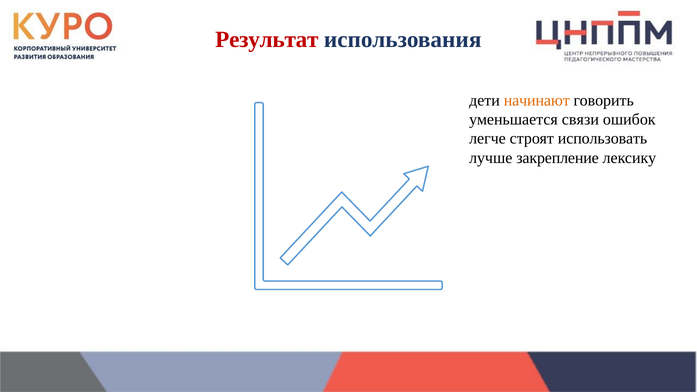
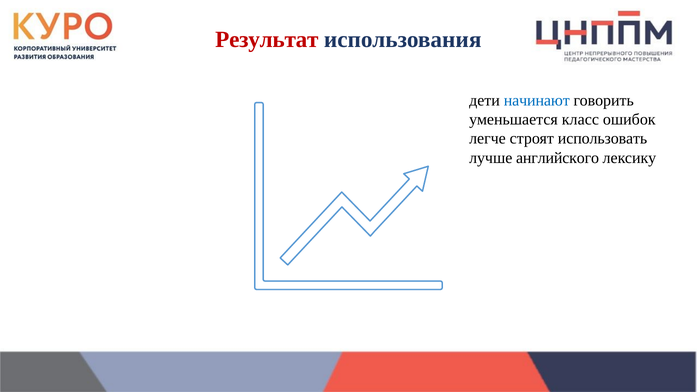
начинают colour: orange -> blue
связи: связи -> класс
закрепление: закрепление -> английского
